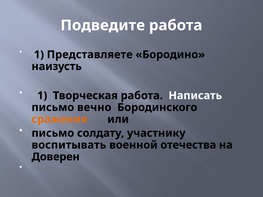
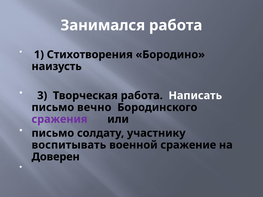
Подведите: Подведите -> Занимался
Представляете: Представляете -> Стихотворения
1 at (42, 96): 1 -> 3
сражения colour: orange -> purple
отечества: отечества -> сражение
